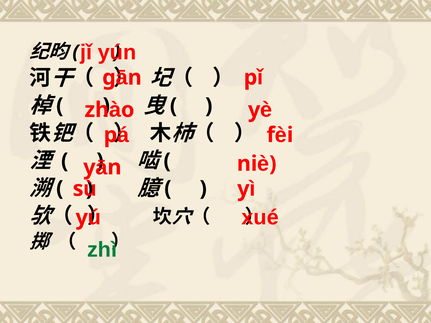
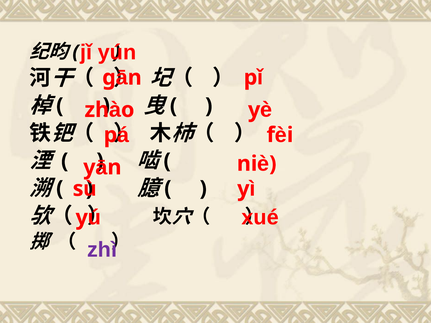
zhì colour: green -> purple
